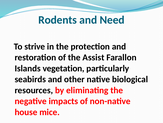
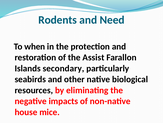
strive: strive -> when
vegetation: vegetation -> secondary
